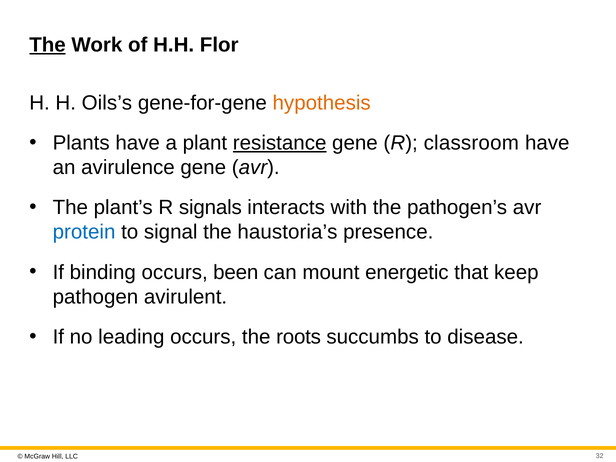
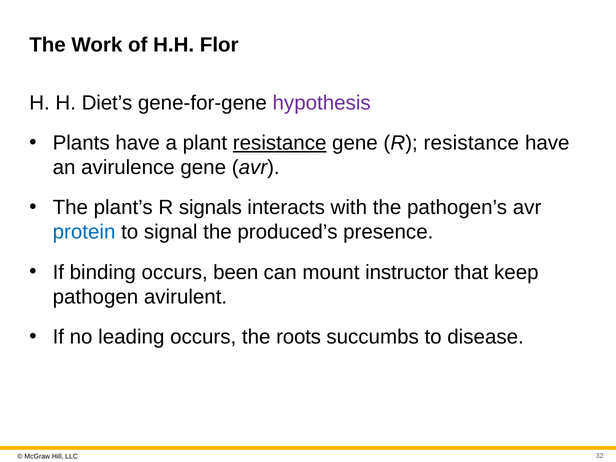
The at (48, 45) underline: present -> none
Oils’s: Oils’s -> Diet’s
hypothesis colour: orange -> purple
R classroom: classroom -> resistance
haustoria’s: haustoria’s -> produced’s
energetic: energetic -> instructor
